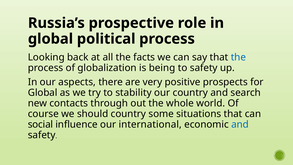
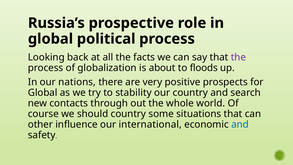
the at (238, 57) colour: blue -> purple
being: being -> about
to safety: safety -> floods
aspects: aspects -> nations
social: social -> other
